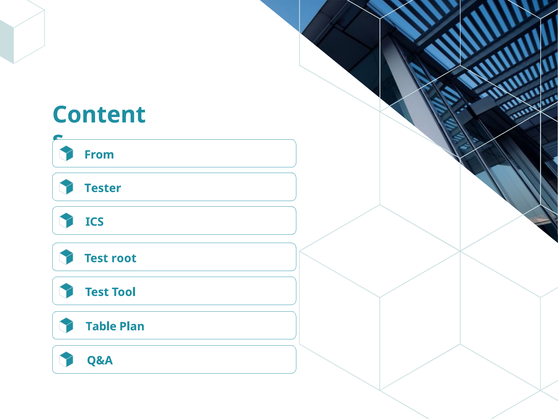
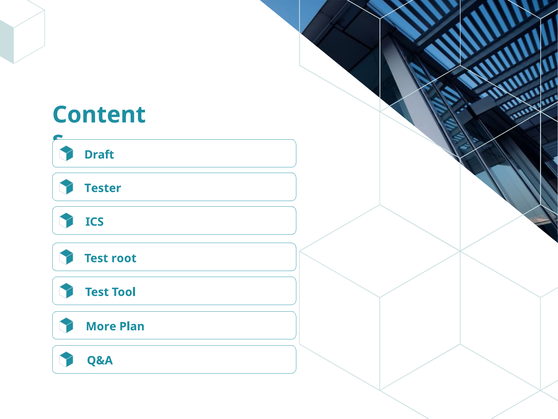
From: From -> Draft
Table: Table -> More
